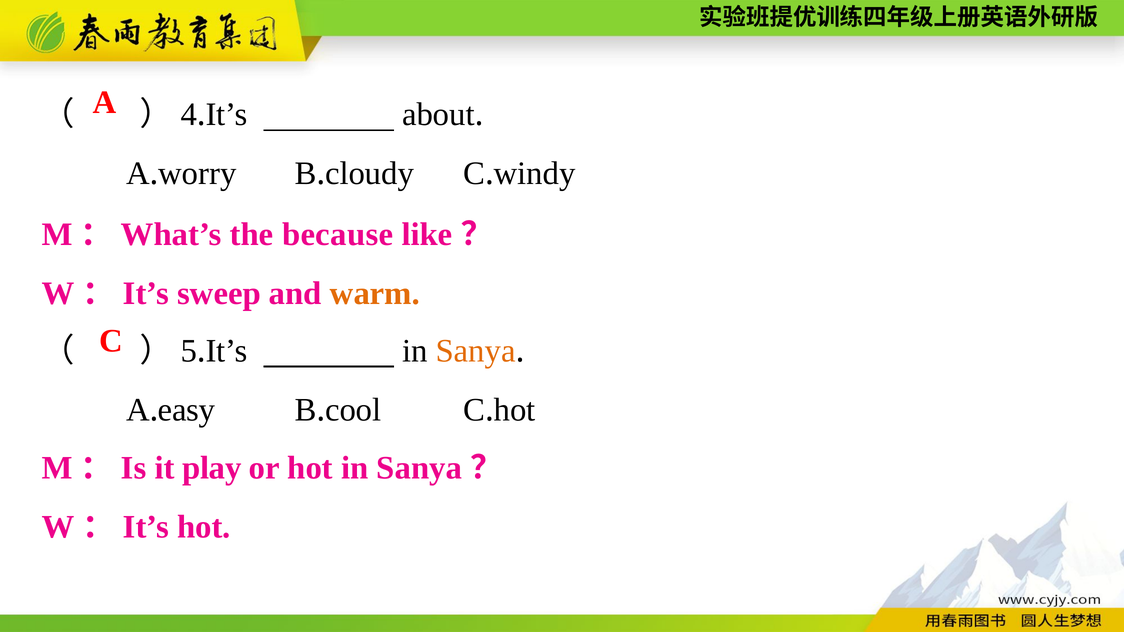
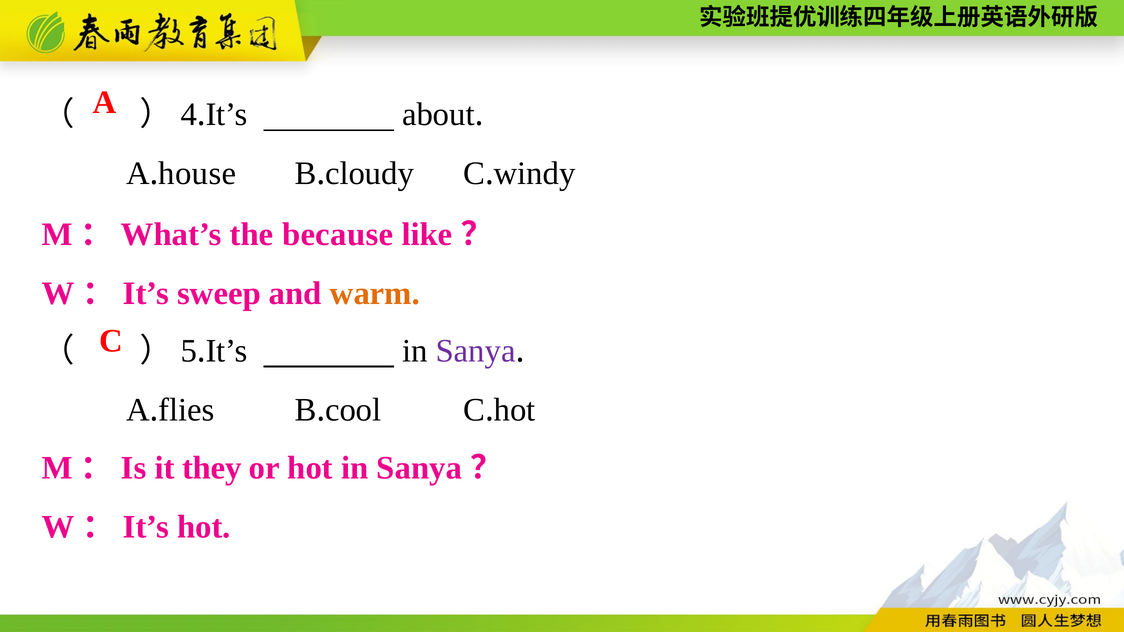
worry: worry -> house
Sanya at (476, 351) colour: orange -> purple
easy: easy -> flies
play: play -> they
